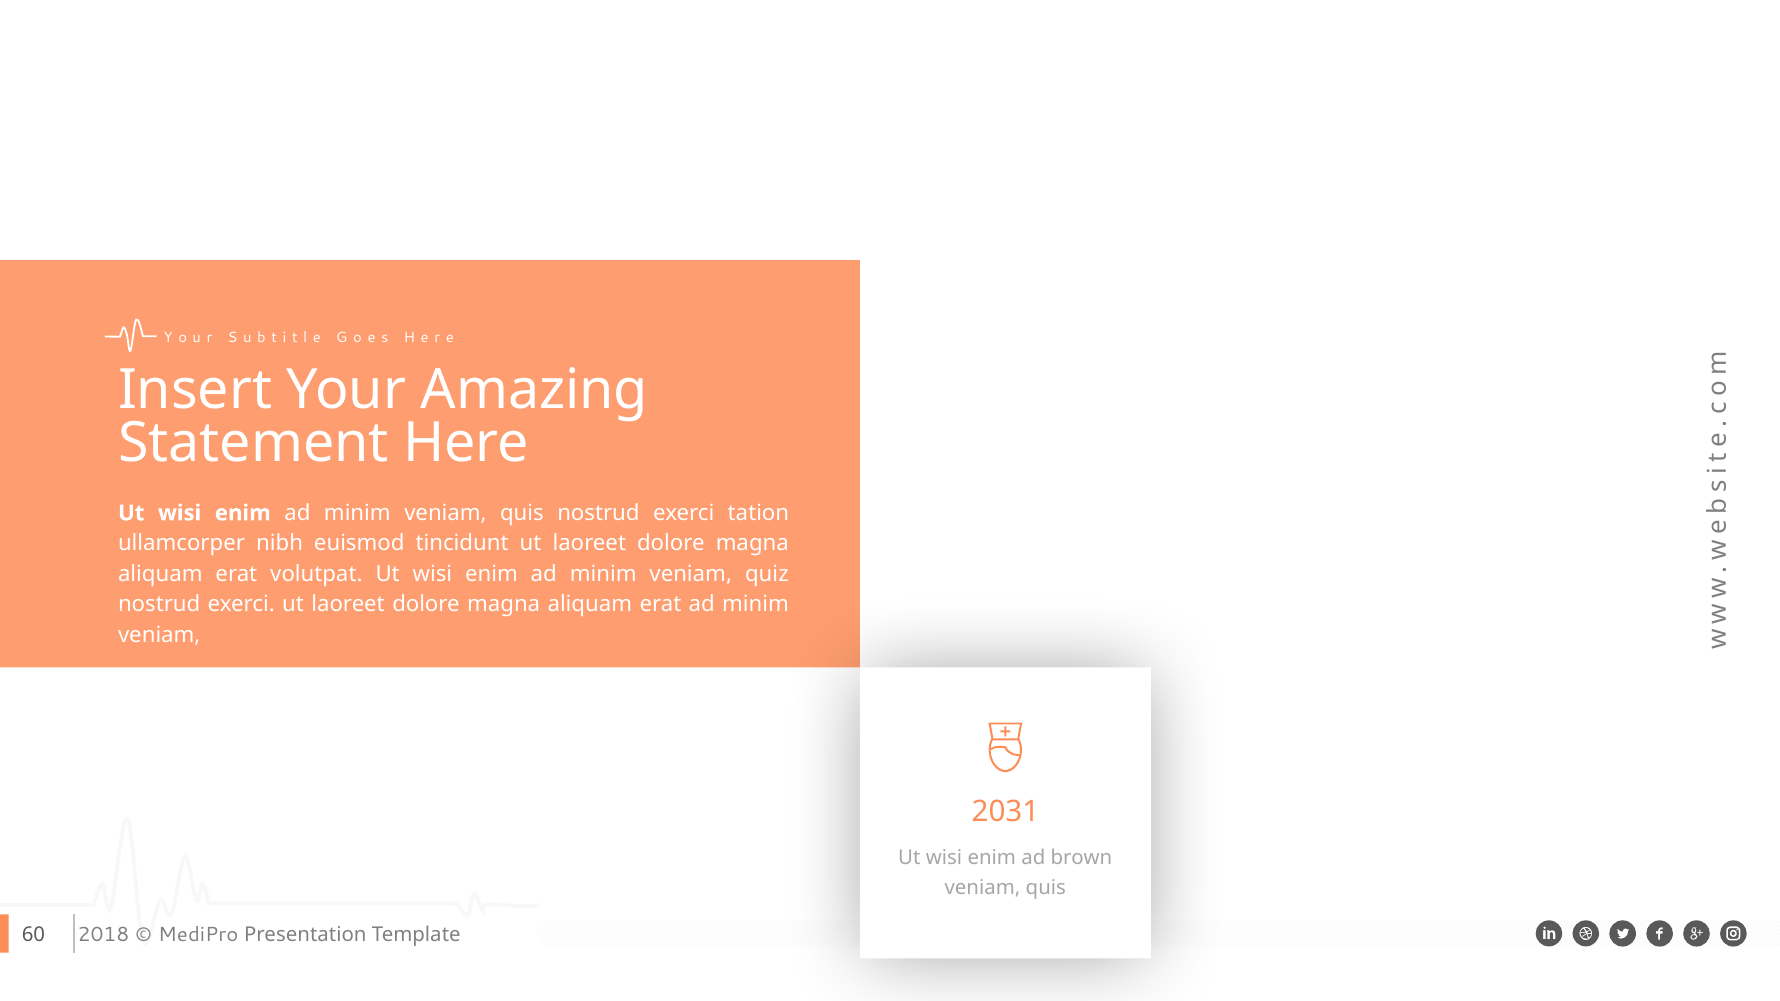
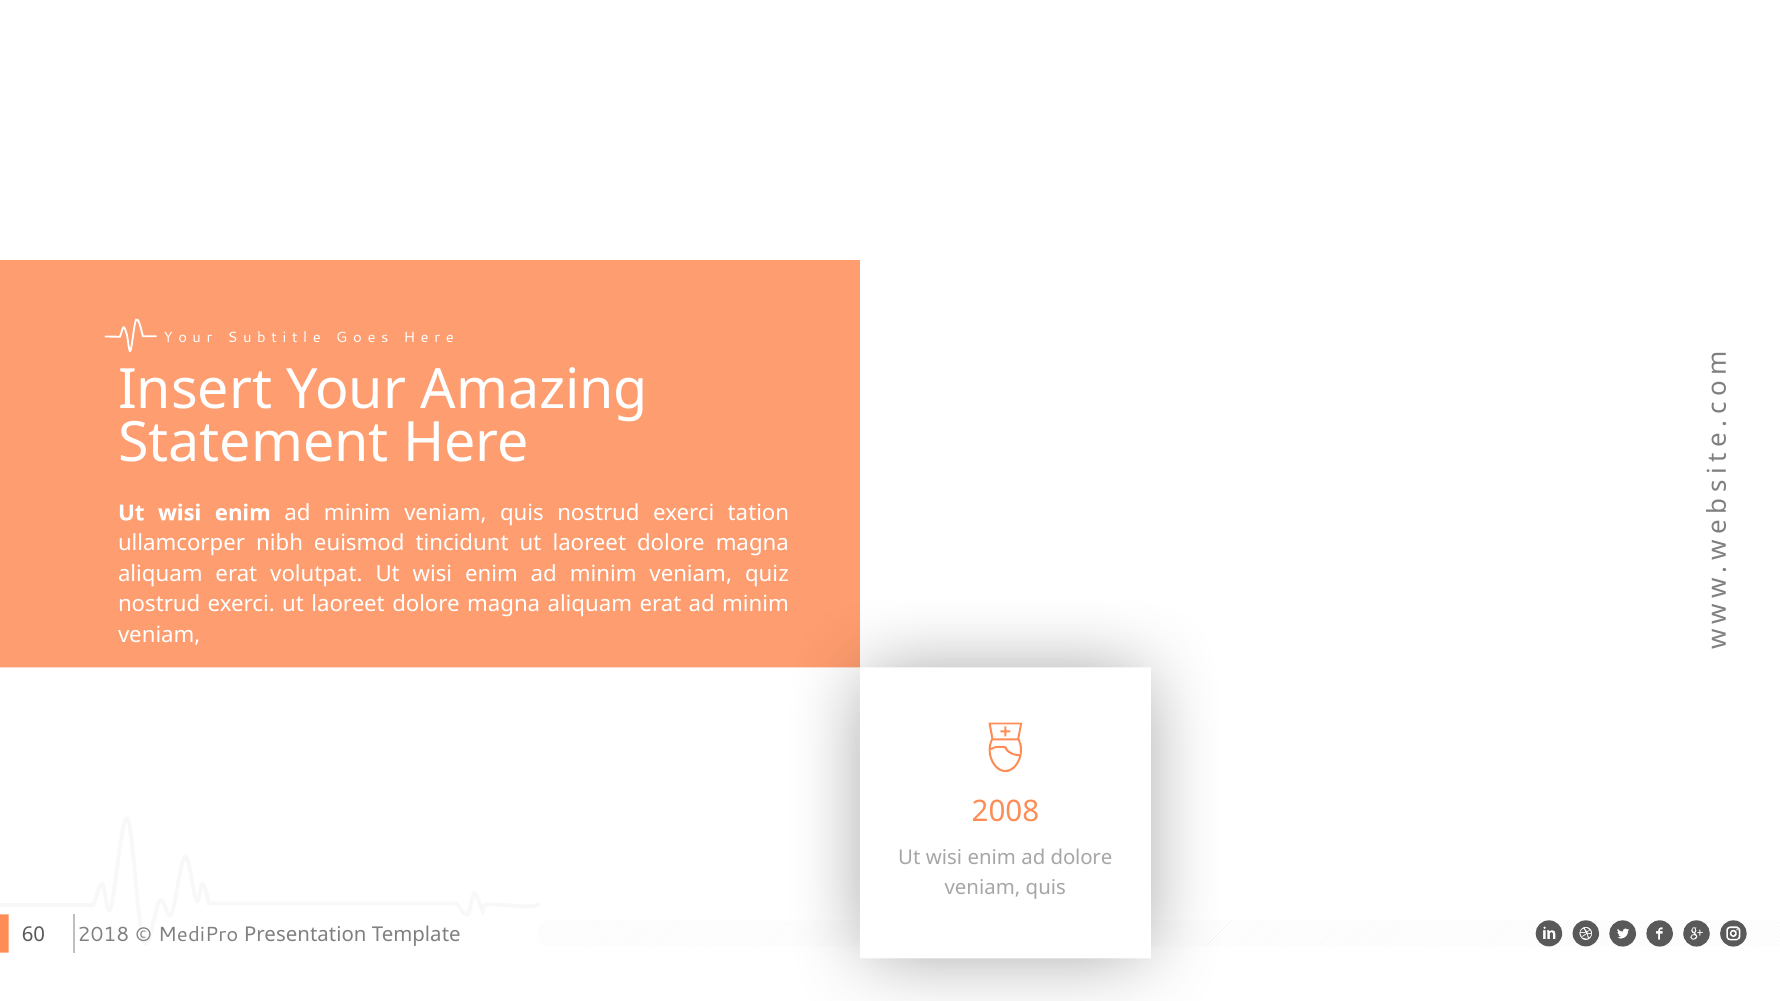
2031: 2031 -> 2008
ad brown: brown -> dolore
